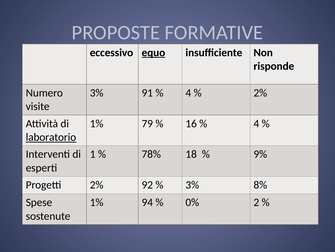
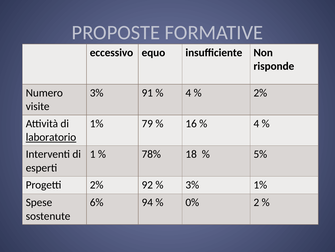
equo underline: present -> none
9%: 9% -> 5%
3% 8%: 8% -> 1%
1% at (97, 202): 1% -> 6%
